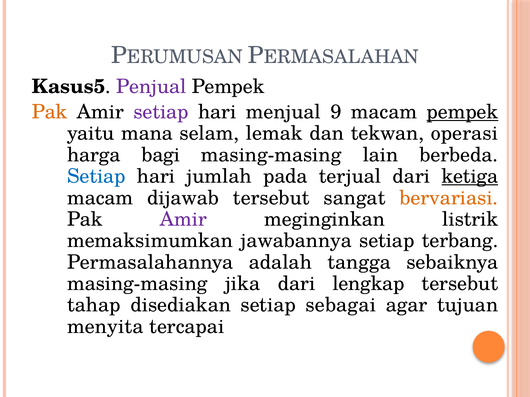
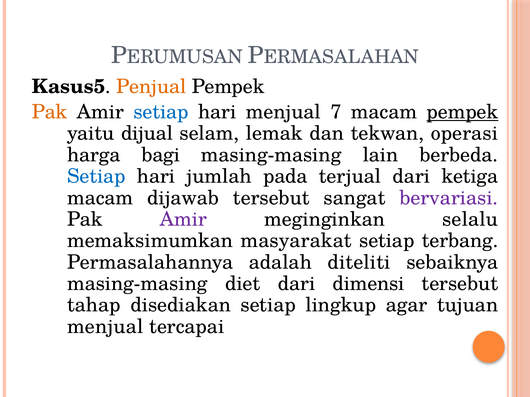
Penjual colour: purple -> orange
setiap at (161, 112) colour: purple -> blue
9: 9 -> 7
mana: mana -> dijual
ketiga underline: present -> none
bervariasi colour: orange -> purple
listrik: listrik -> selalu
jawabannya: jawabannya -> masyarakat
tangga: tangga -> diteliti
jika: jika -> diet
lengkap: lengkap -> dimensi
sebagai: sebagai -> lingkup
menyita at (105, 327): menyita -> menjual
